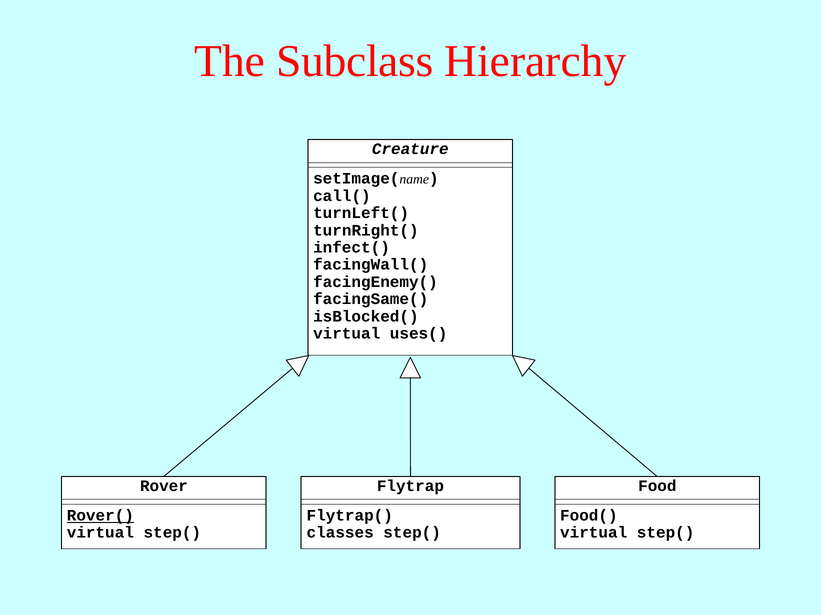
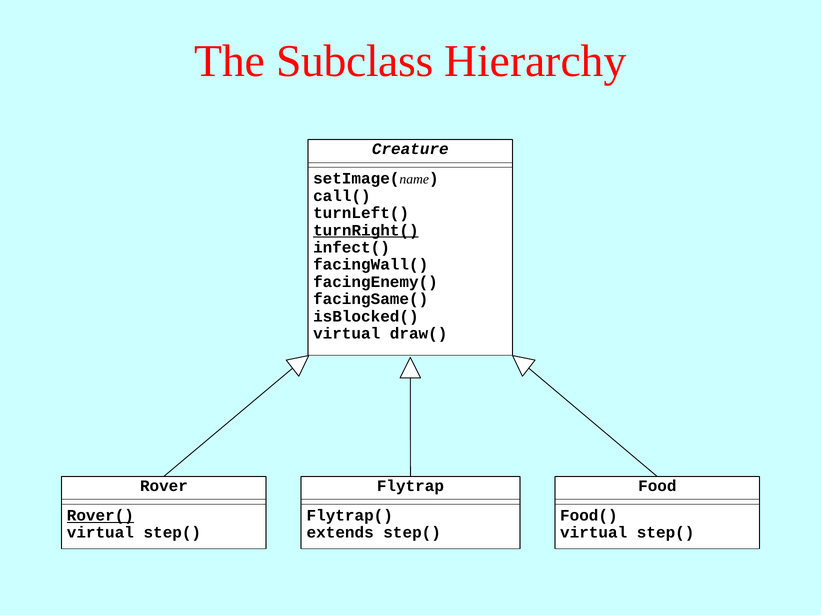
turnRight( underline: none -> present
uses(: uses( -> draw(
classes: classes -> extends
